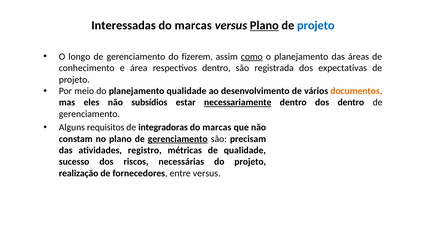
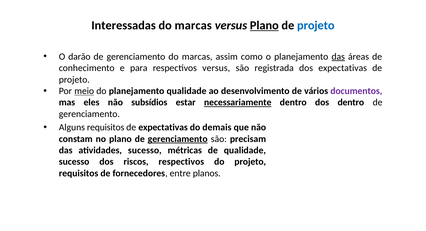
longo: longo -> darão
gerenciamento do fizerem: fizerem -> marcas
como underline: present -> none
das at (338, 57) underline: none -> present
área: área -> para
respectivos dentro: dentro -> versus
meio underline: none -> present
documentos colour: orange -> purple
de integradoras: integradoras -> expectativas
marcas at (217, 127): marcas -> demais
atividades registro: registro -> sucesso
riscos necessárias: necessárias -> respectivos
realização at (79, 173): realização -> requisitos
entre versus: versus -> planos
